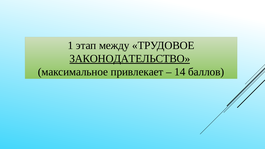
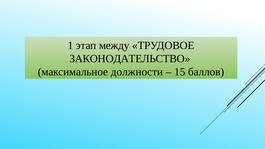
ЗАКОНОДАТЕЛЬСТВО underline: present -> none
привлекает: привлекает -> должности
14: 14 -> 15
